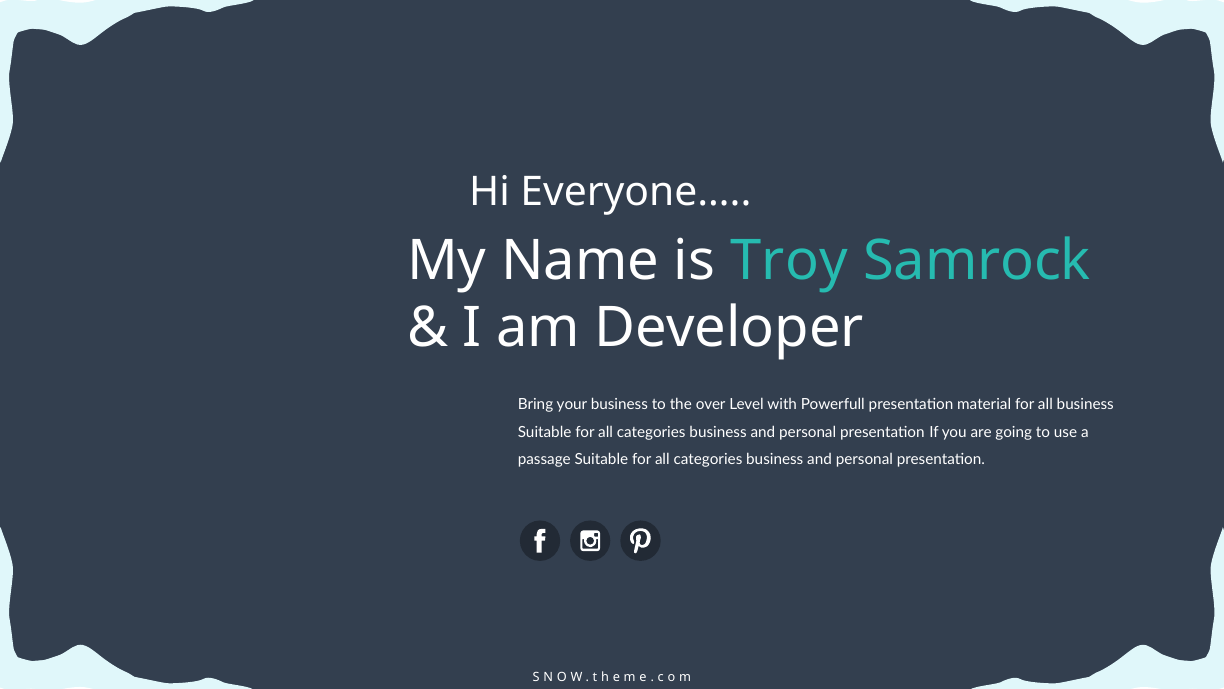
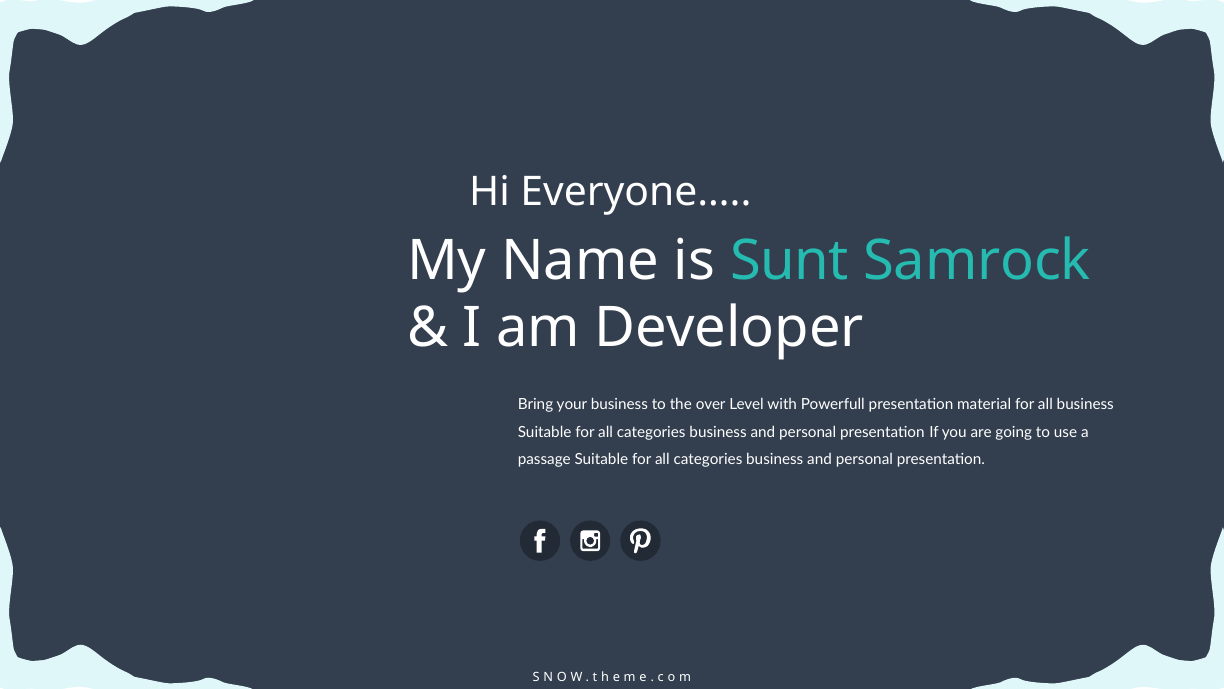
Troy: Troy -> Sunt
